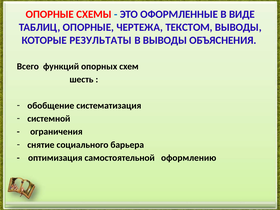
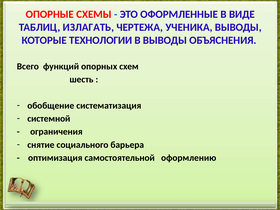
ТАБЛИЦ ОПОРНЫЕ: ОПОРНЫЕ -> ИЗЛАГАТЬ
ТЕКСТОМ: ТЕКСТОМ -> УЧЕНИКА
РЕЗУЛЬТАТЫ: РЕЗУЛЬТАТЫ -> ТЕХНОЛОГИИ
